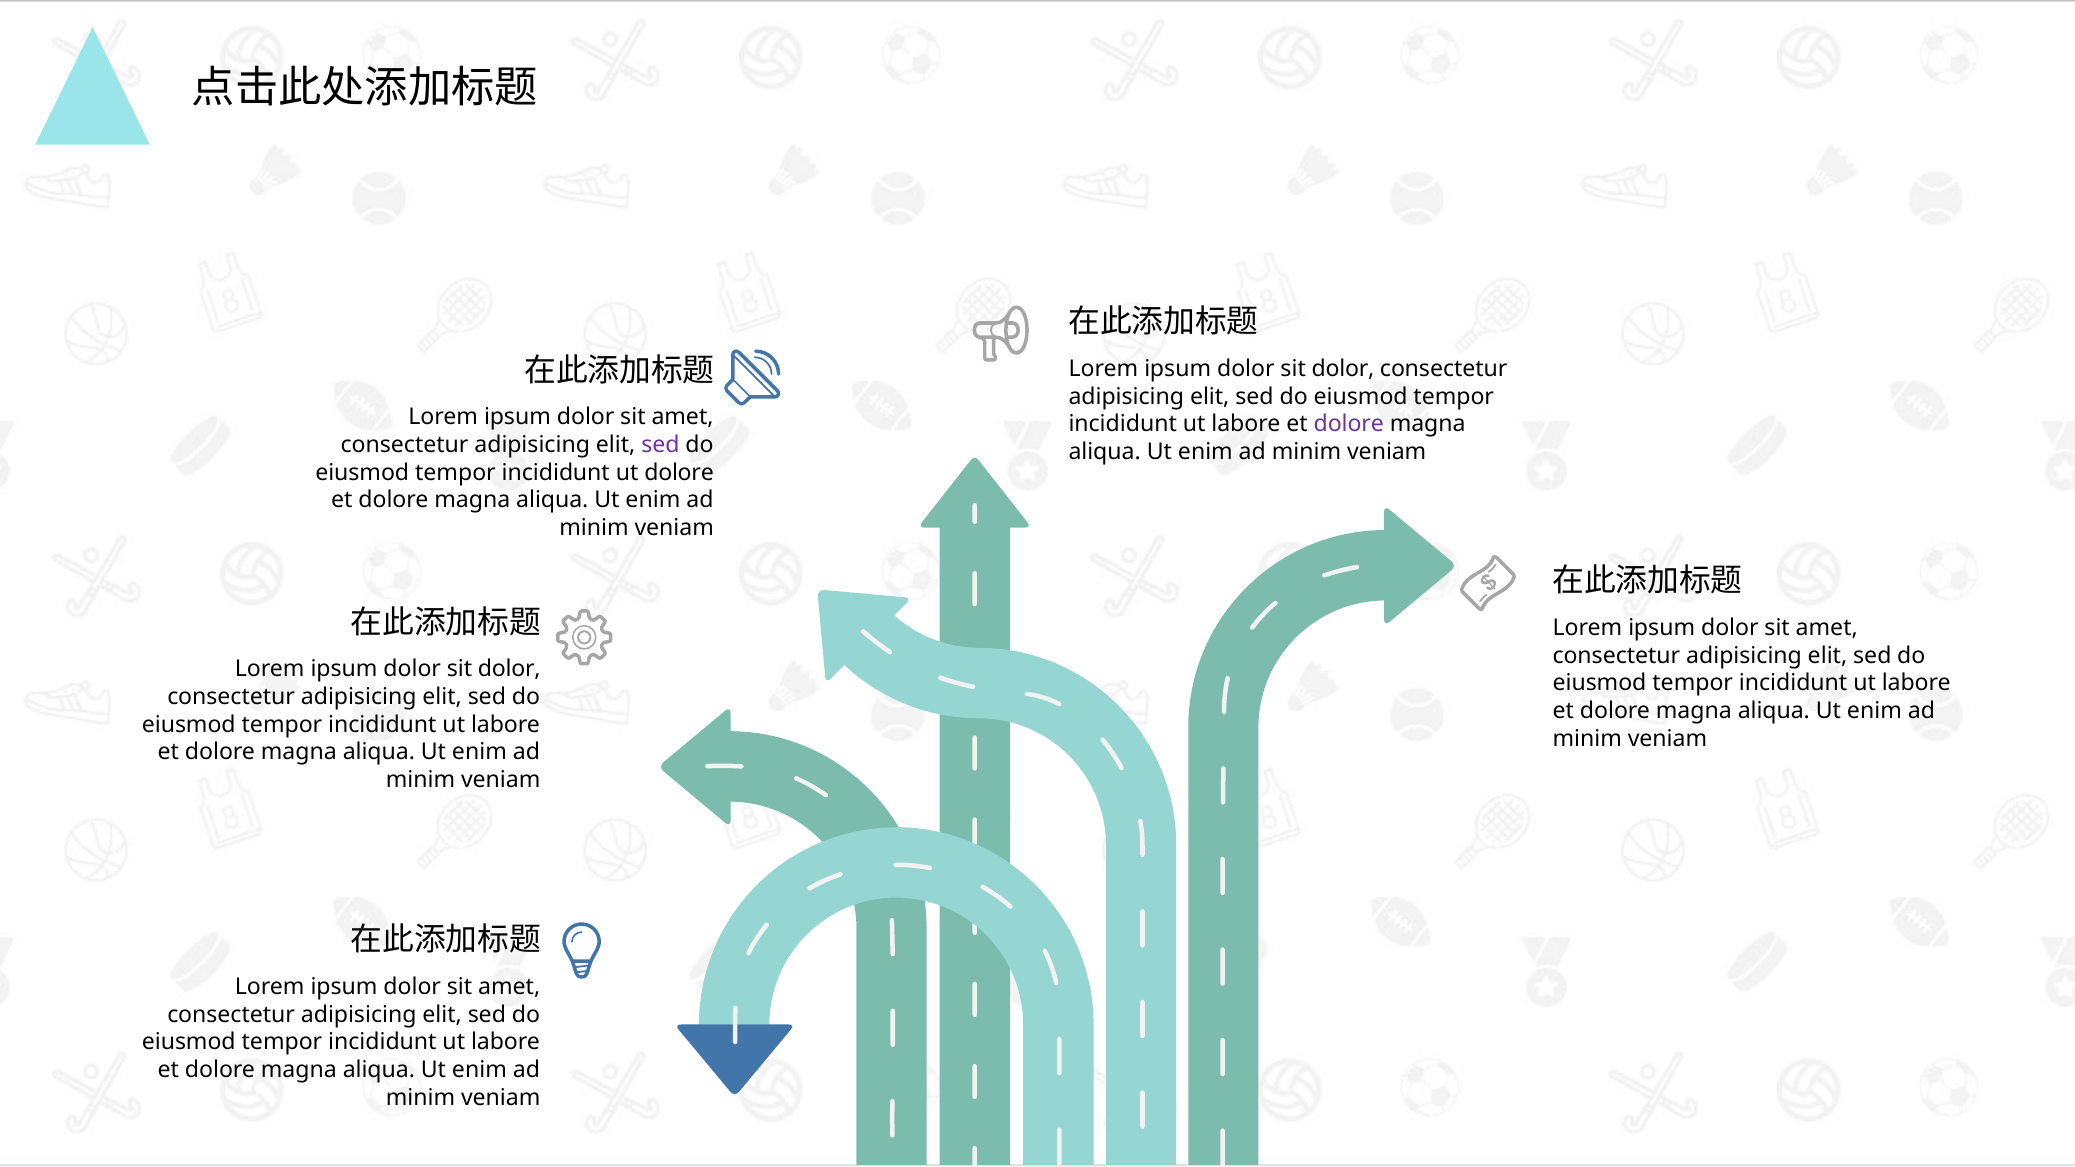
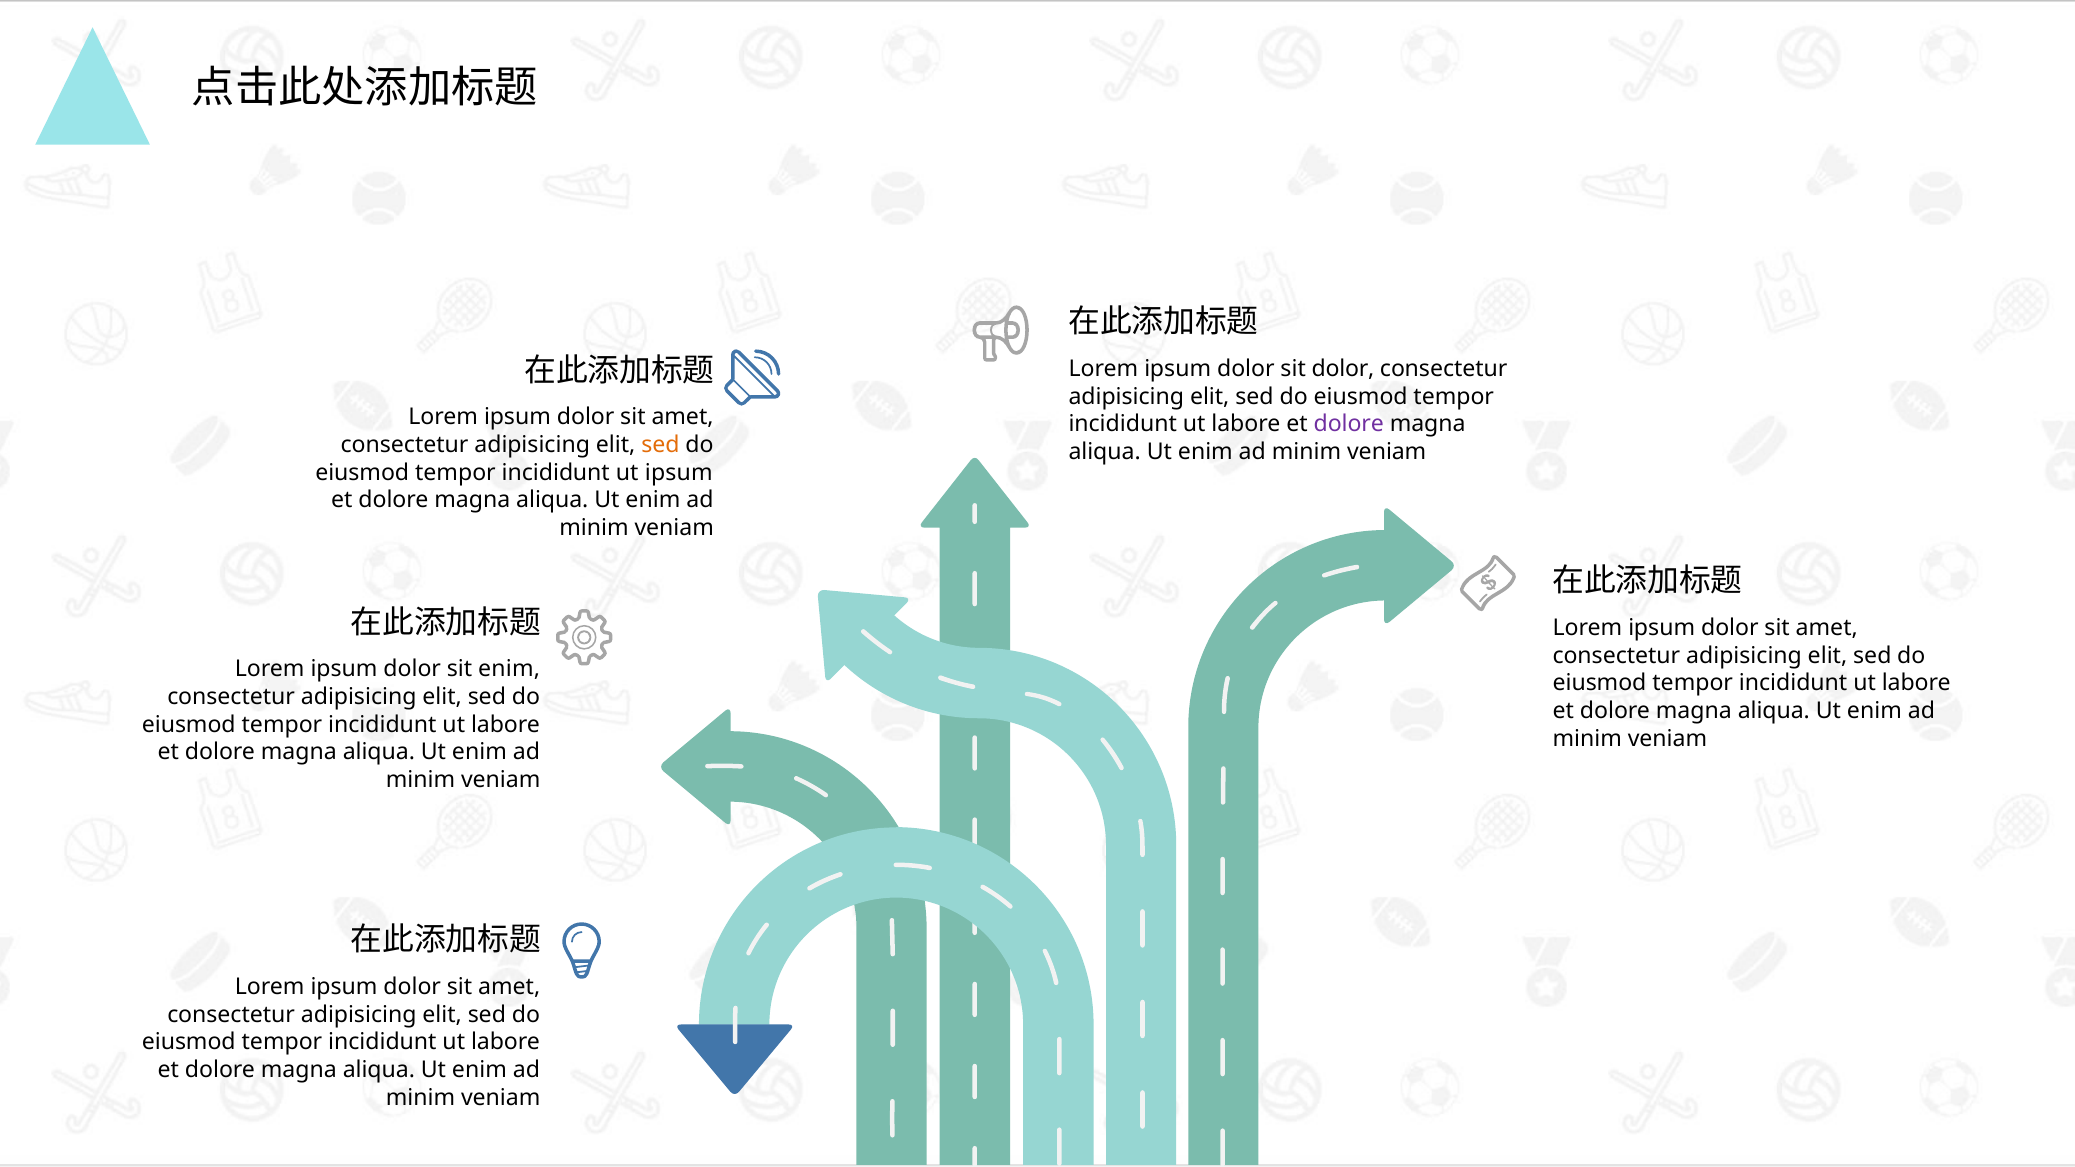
sed at (660, 445) colour: purple -> orange
ut dolore: dolore -> ipsum
dolor at (509, 669): dolor -> enim
